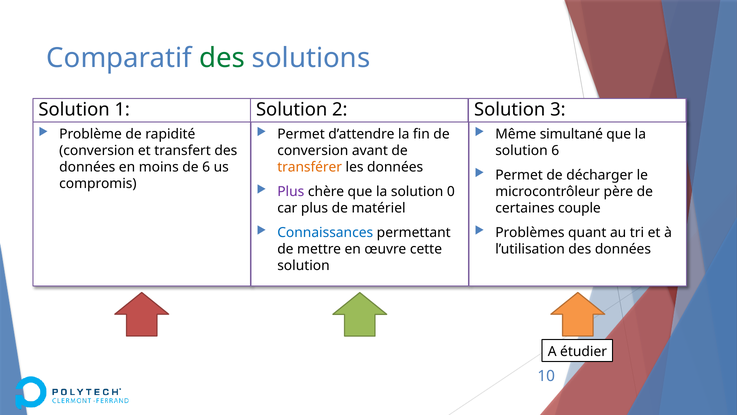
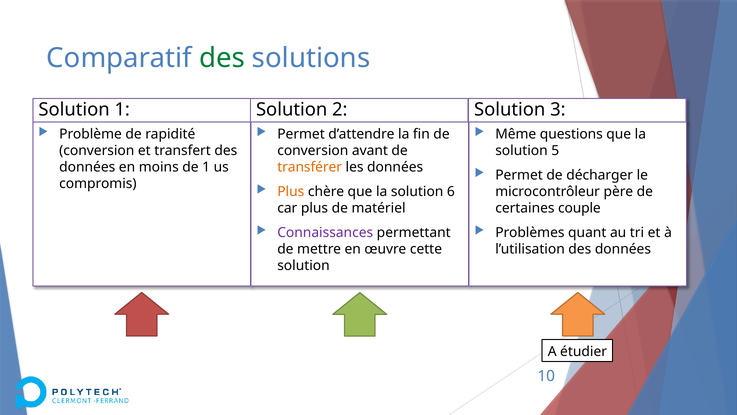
simultané: simultané -> questions
solution 6: 6 -> 5
de 6: 6 -> 1
Plus at (291, 191) colour: purple -> orange
0: 0 -> 6
Connaissances colour: blue -> purple
